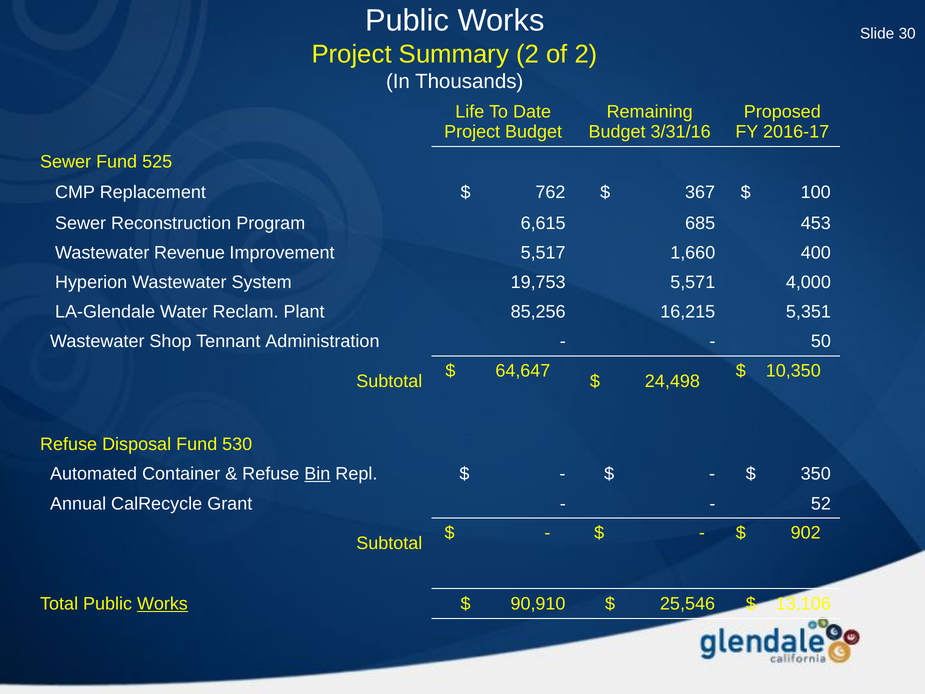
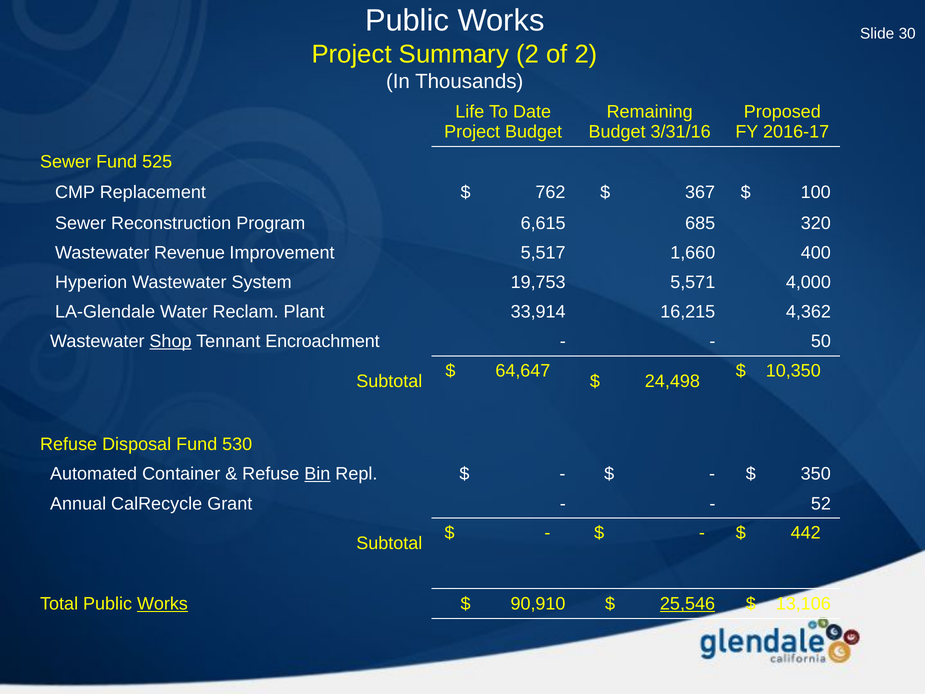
453: 453 -> 320
85,256: 85,256 -> 33,914
5,351: 5,351 -> 4,362
Shop underline: none -> present
Administration: Administration -> Encroachment
902: 902 -> 442
25,546 underline: none -> present
